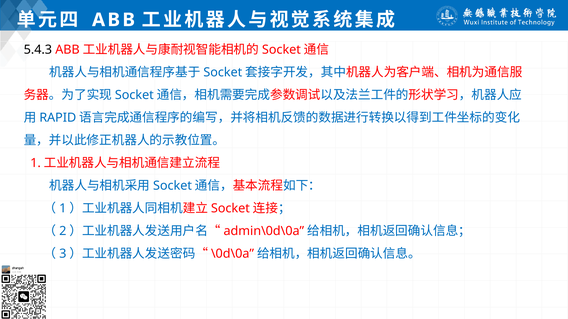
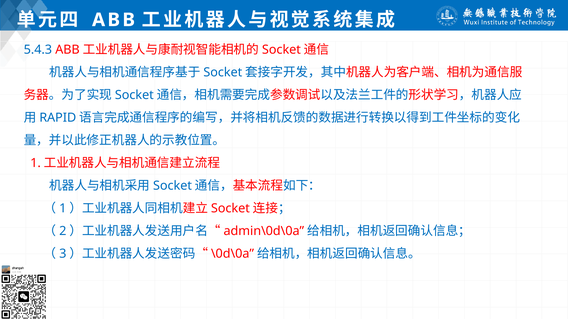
5.4.3 colour: black -> blue
